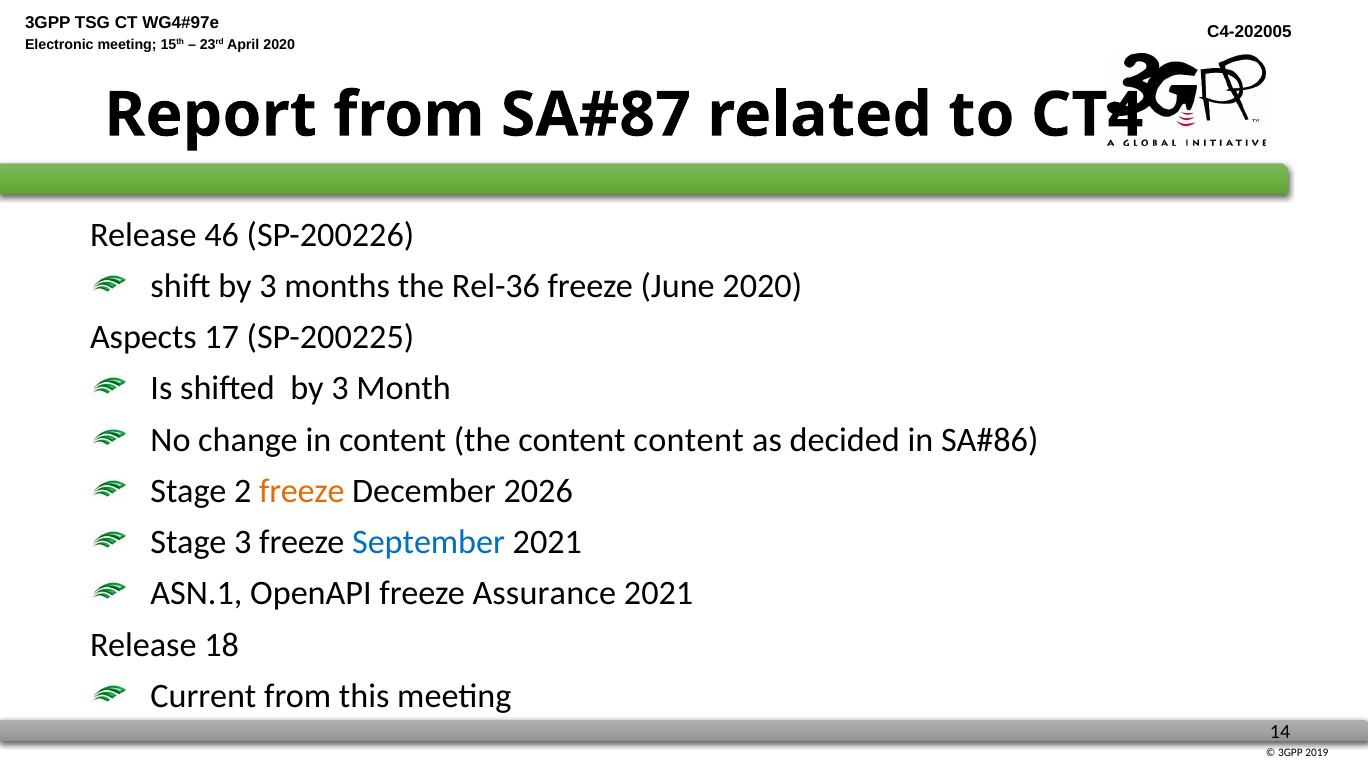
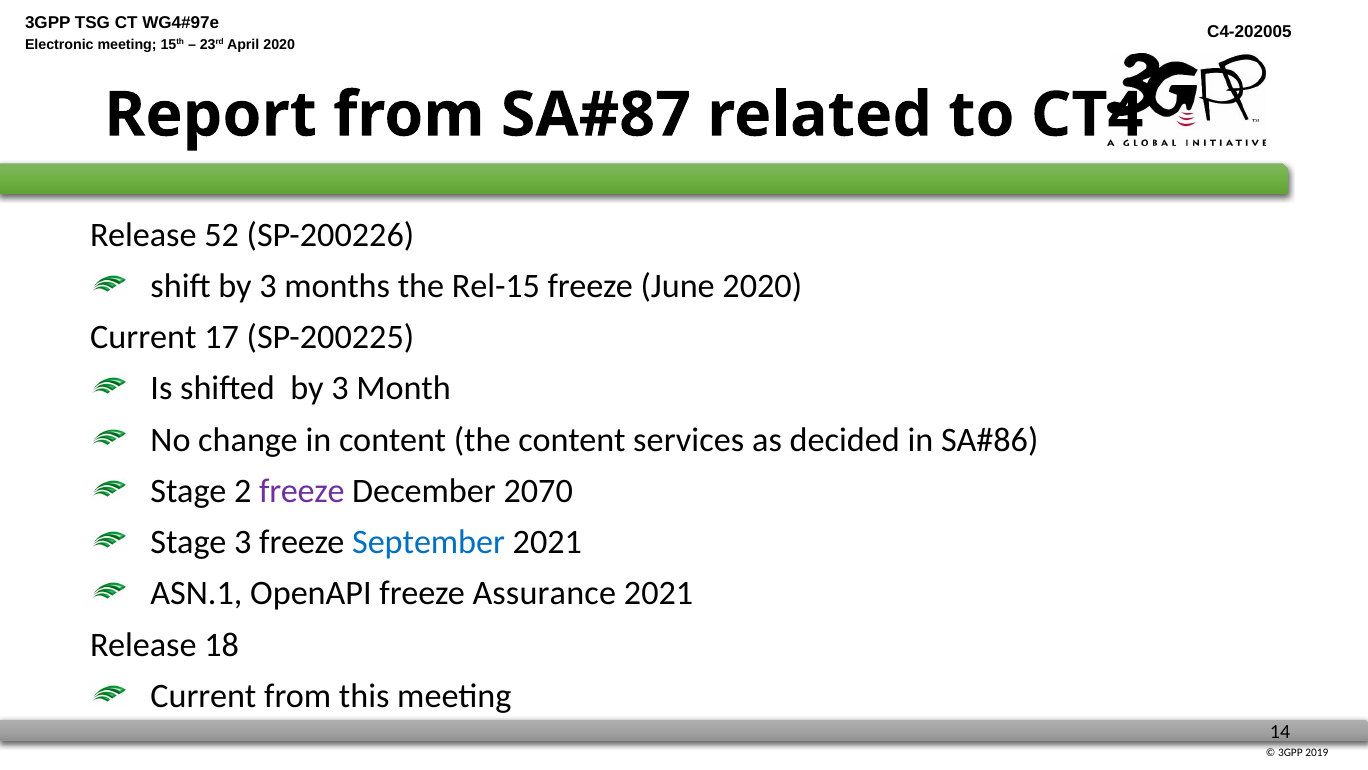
46: 46 -> 52
Rel-36: Rel-36 -> Rel-15
Aspects at (143, 337): Aspects -> Current
content content: content -> services
freeze at (302, 491) colour: orange -> purple
2026: 2026 -> 2070
